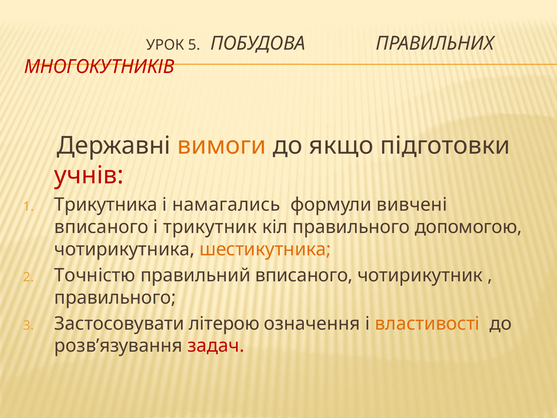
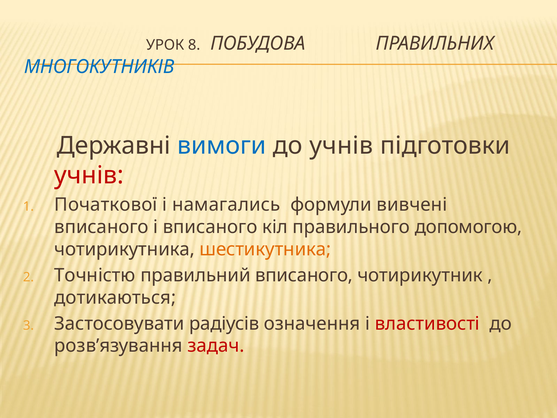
5: 5 -> 8
МНОГОКУТНИКІВ colour: red -> blue
вимоги colour: orange -> blue
до якщо: якщо -> учнів
Трикутника: Трикутника -> Початкової
і трикутник: трикутник -> вписаного
правильного at (115, 297): правильного -> дотикаються
літерою: літерою -> радіусів
властивості colour: orange -> red
